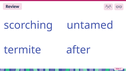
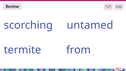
after: after -> from
